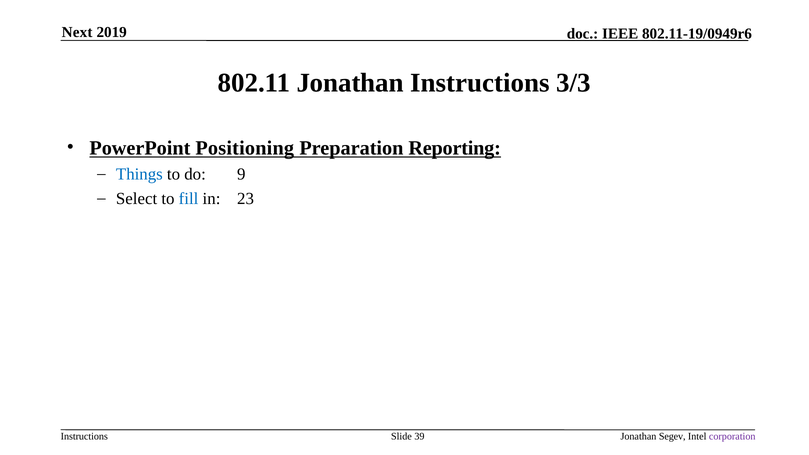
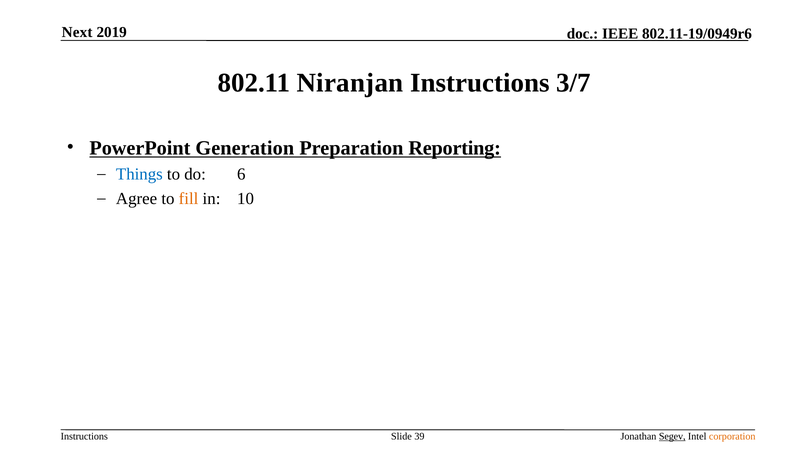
802.11 Jonathan: Jonathan -> Niranjan
3/3: 3/3 -> 3/7
Positioning: Positioning -> Generation
9: 9 -> 6
Select: Select -> Agree
fill colour: blue -> orange
23: 23 -> 10
Segev underline: none -> present
corporation colour: purple -> orange
